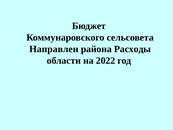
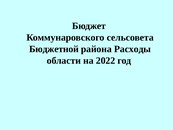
Направлен: Направлен -> Бюджетной
